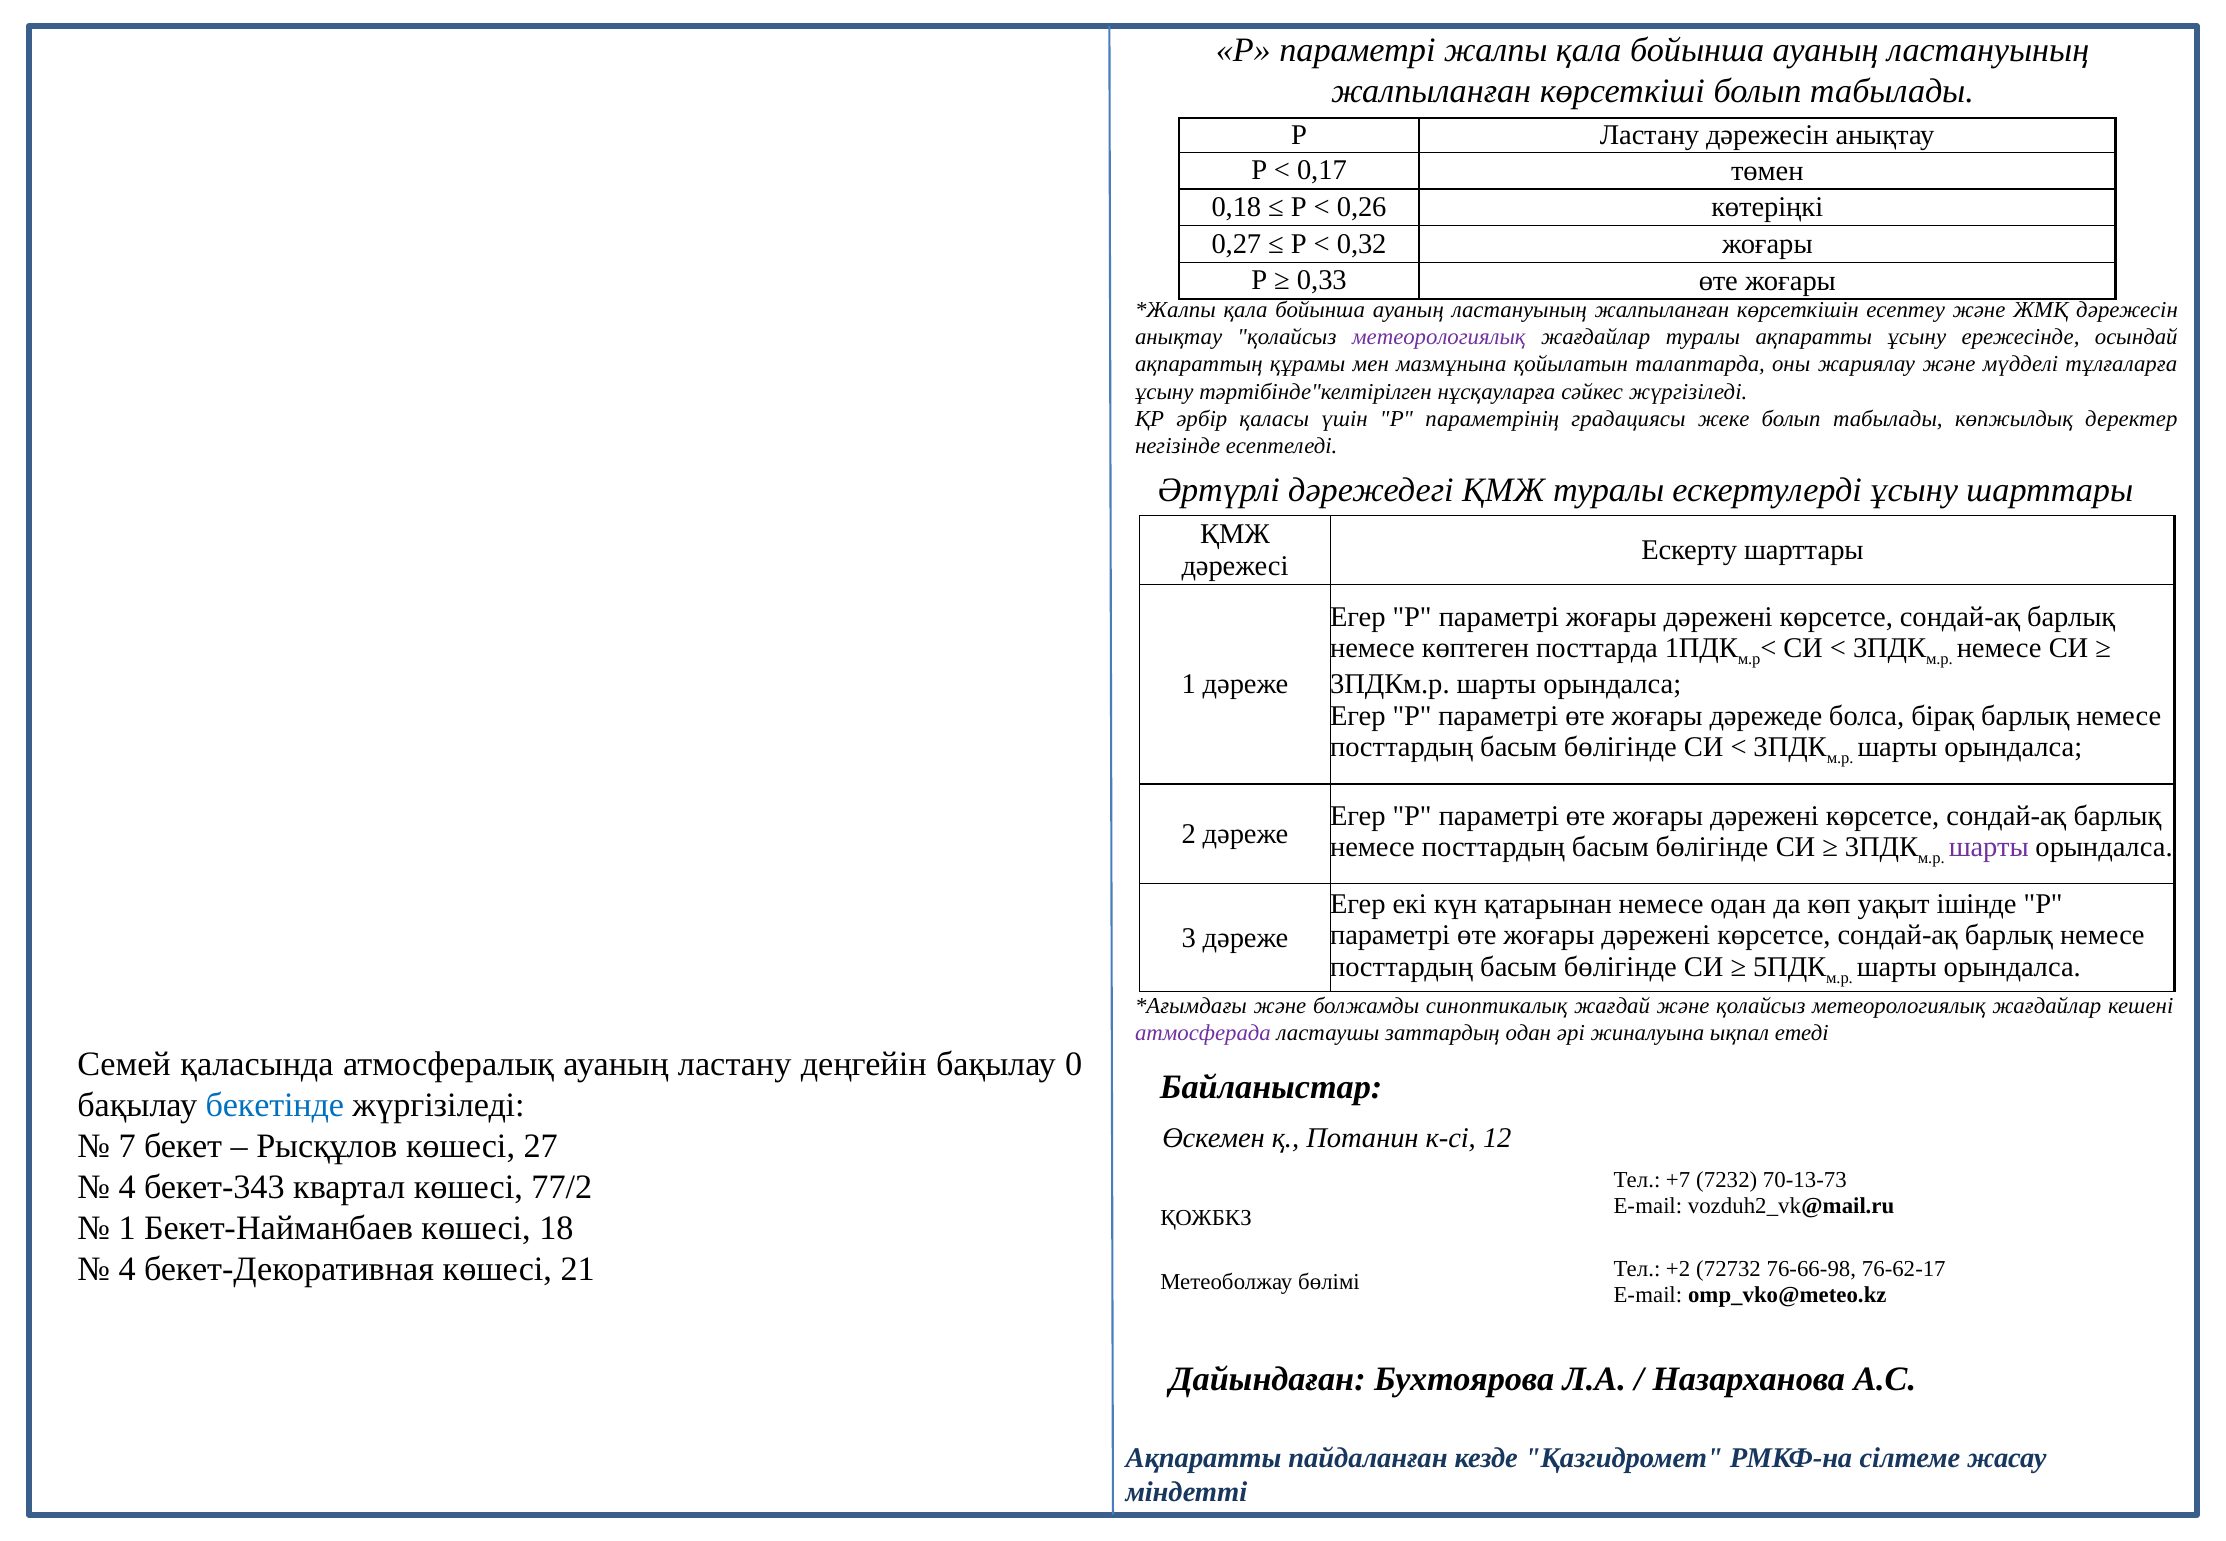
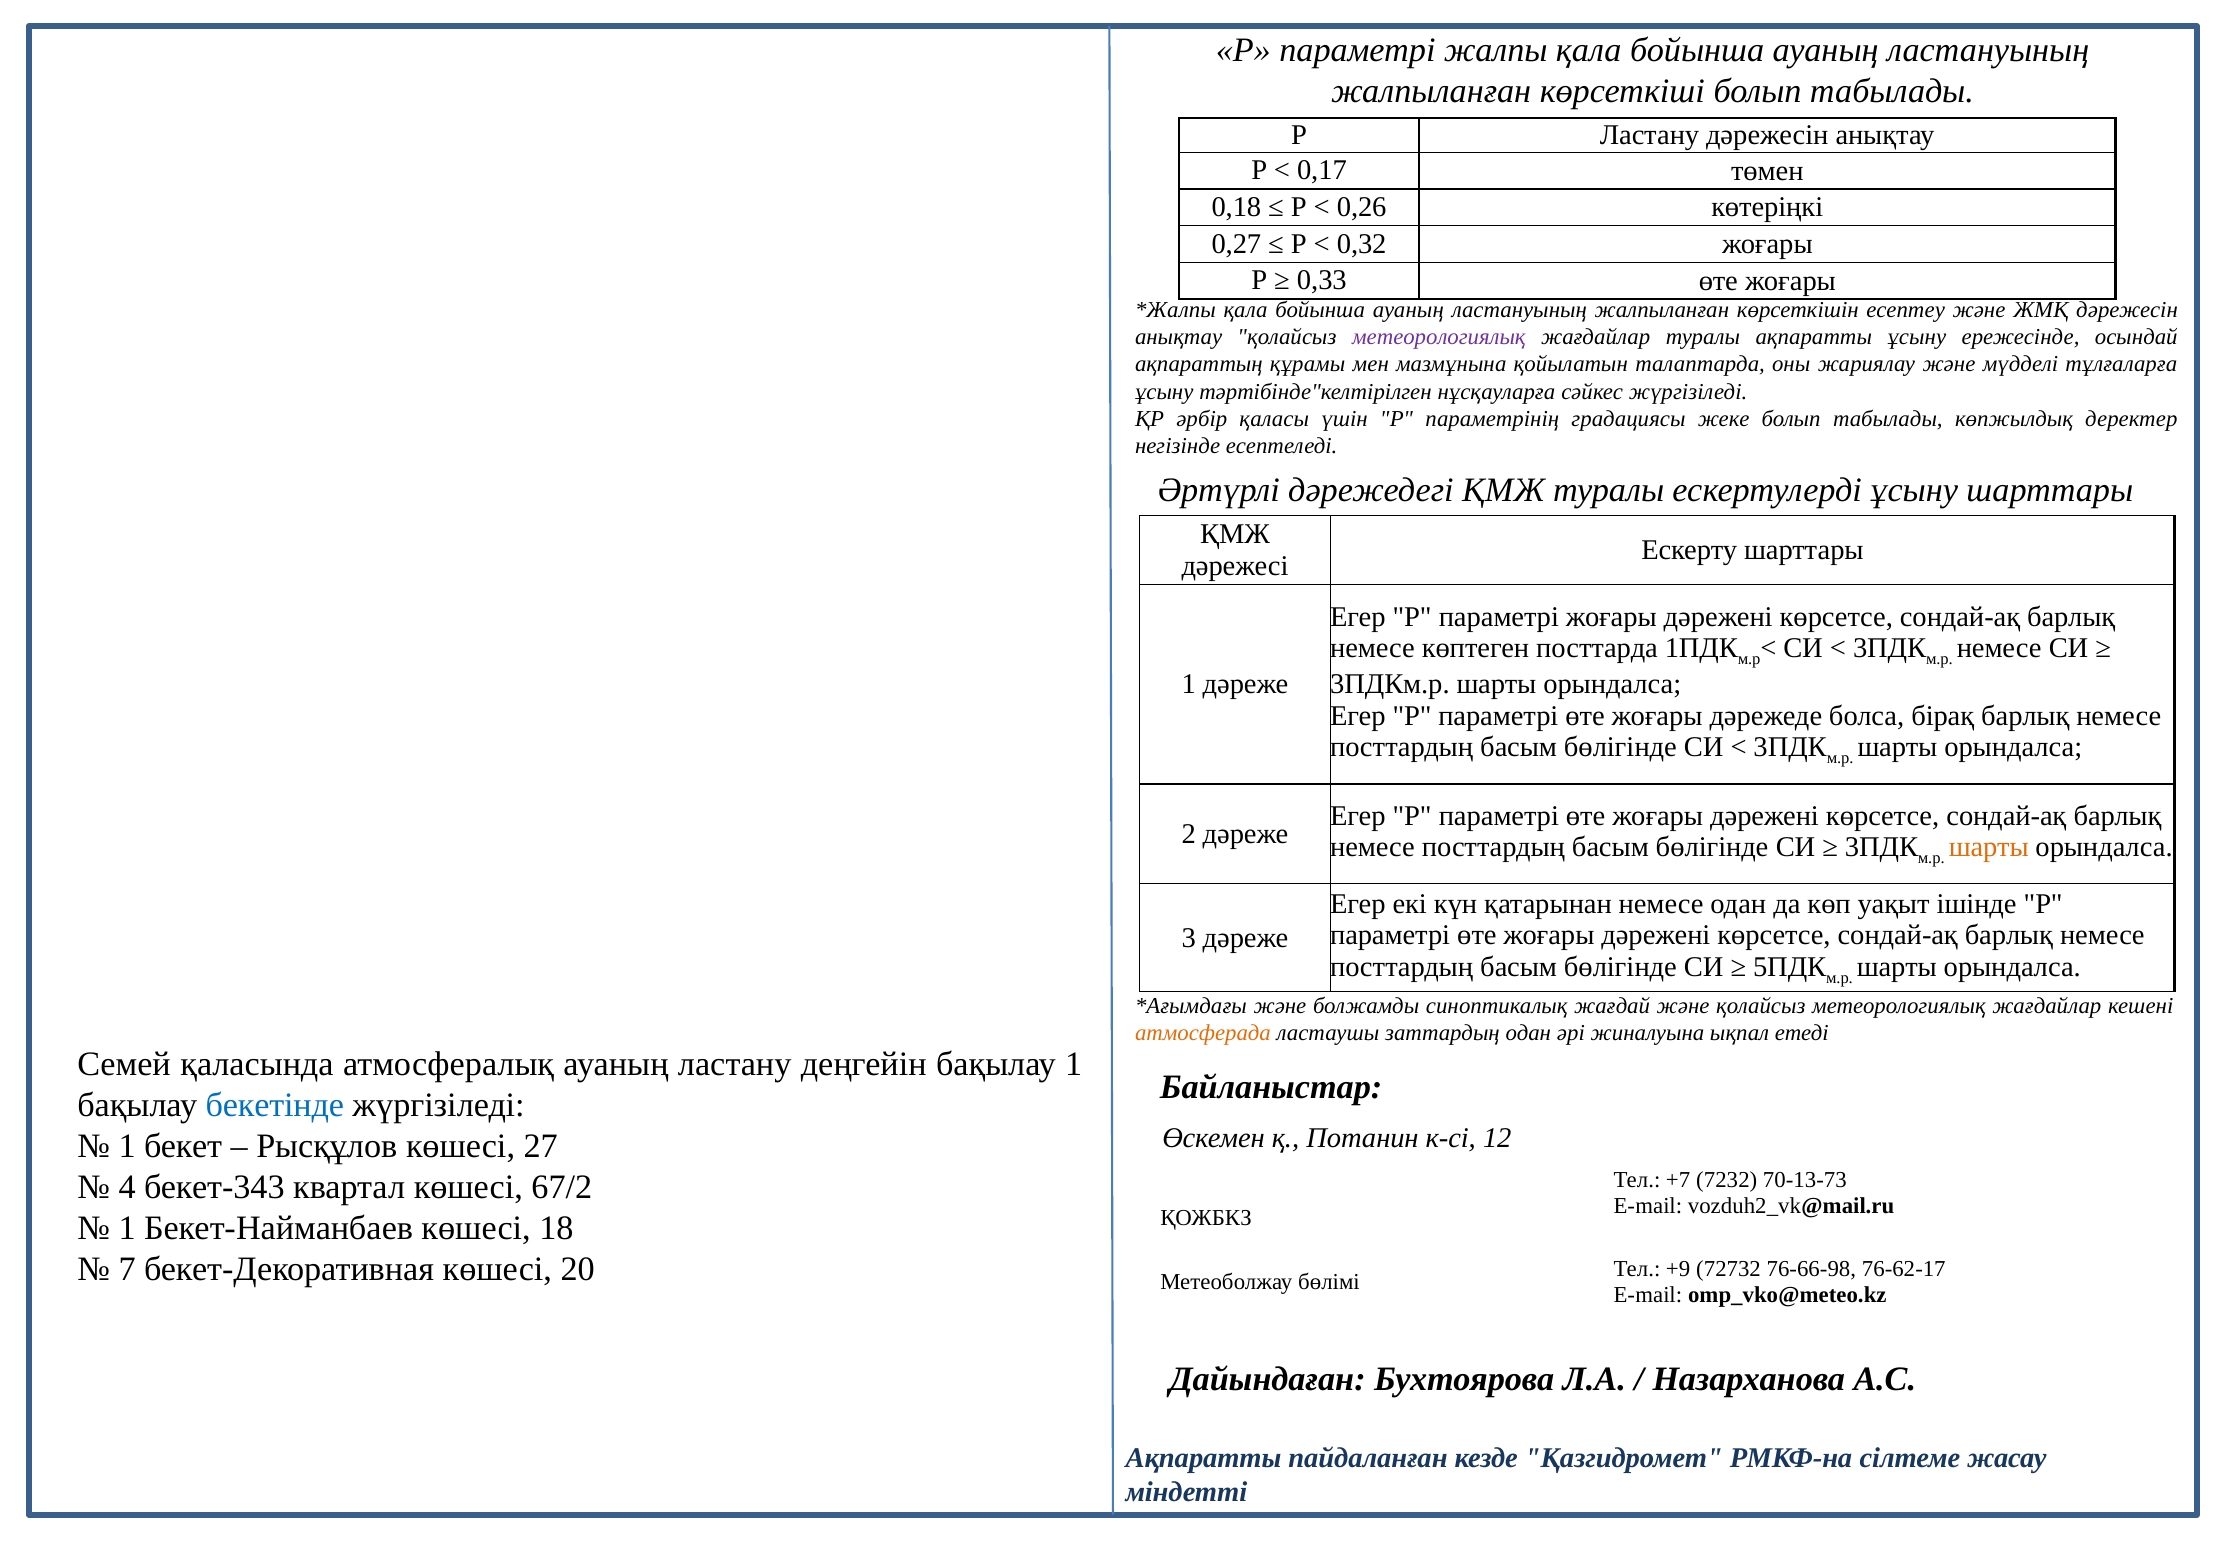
шарты at (1989, 847) colour: purple -> orange
атмосферада colour: purple -> orange
бақылау 0: 0 -> 1
7 at (127, 1146): 7 -> 1
77/2: 77/2 -> 67/2
4 at (127, 1269): 4 -> 7
21: 21 -> 20
+2: +2 -> +9
